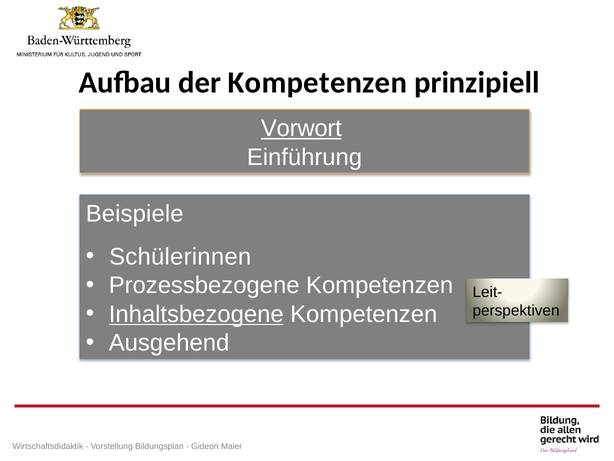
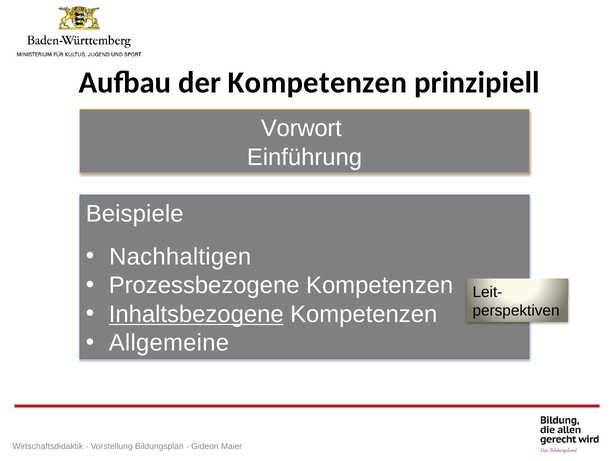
Vorwort underline: present -> none
Schülerinnen: Schülerinnen -> Nachhaltigen
Ausgehend: Ausgehend -> Allgemeine
